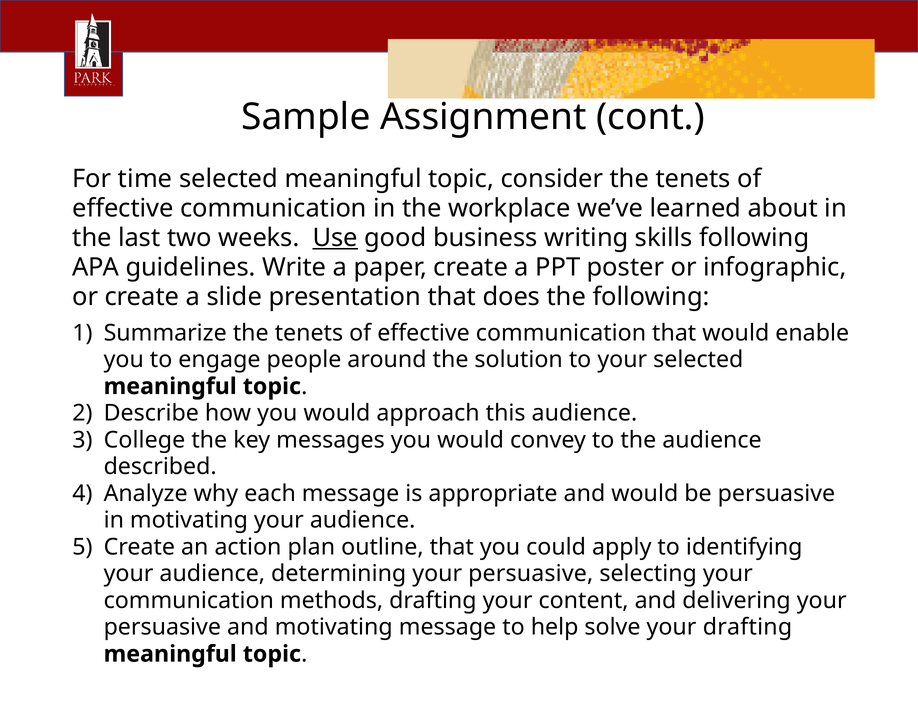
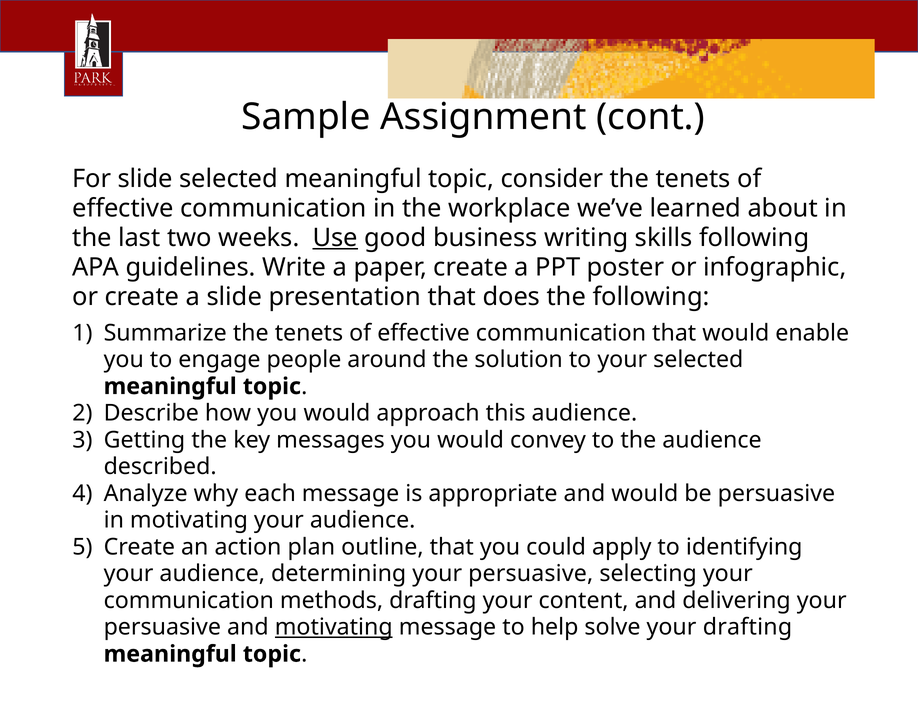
For time: time -> slide
College: College -> Getting
motivating at (334, 628) underline: none -> present
